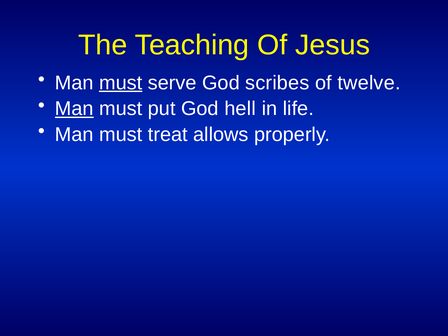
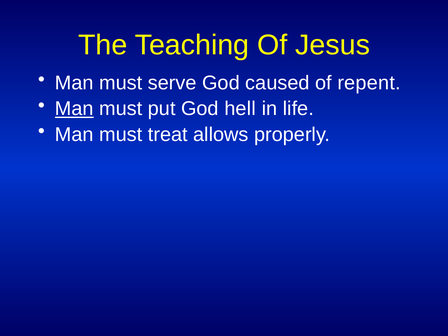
must at (121, 83) underline: present -> none
scribes: scribes -> caused
twelve: twelve -> repent
